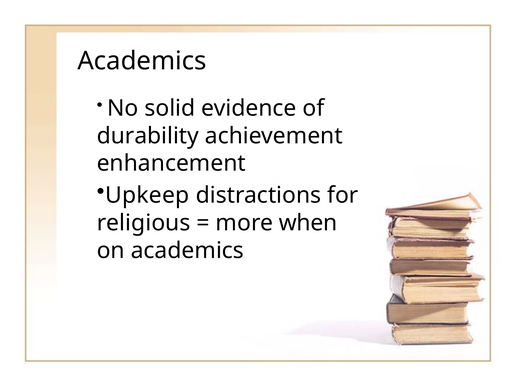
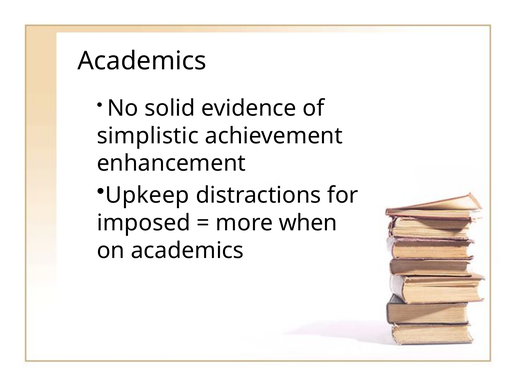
durability: durability -> simplistic
religious: religious -> imposed
